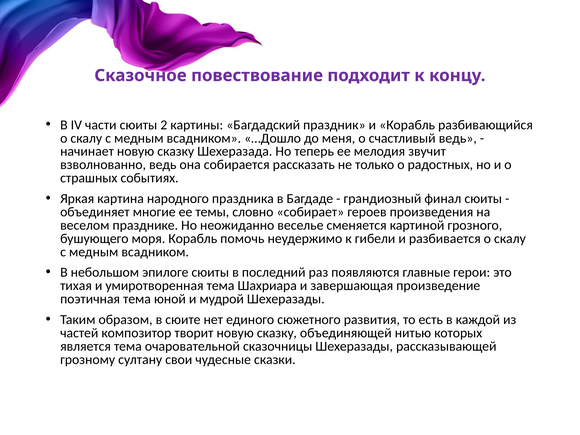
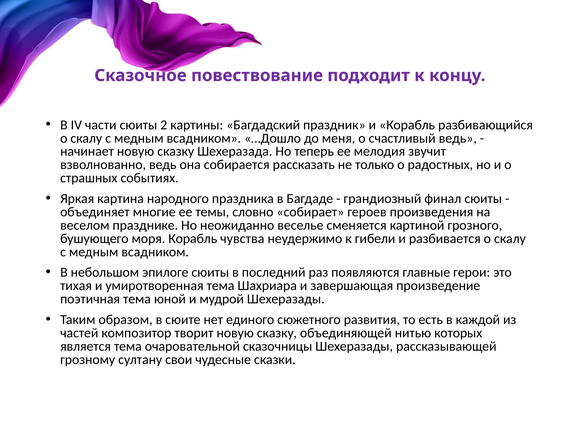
помочь: помочь -> чувства
